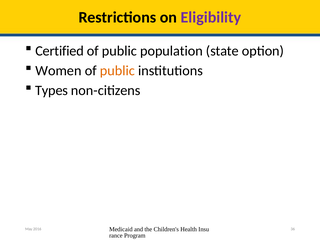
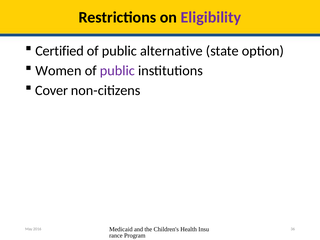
population: population -> alternative
public at (117, 71) colour: orange -> purple
Types: Types -> Cover
